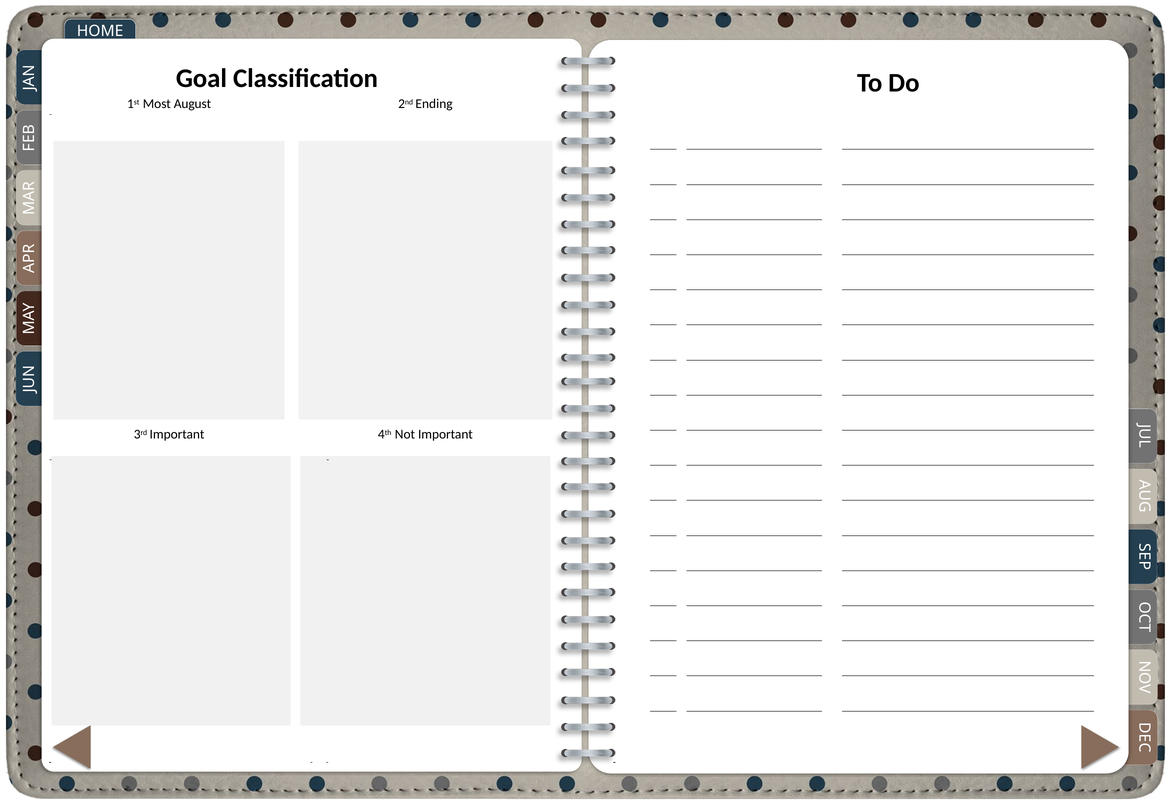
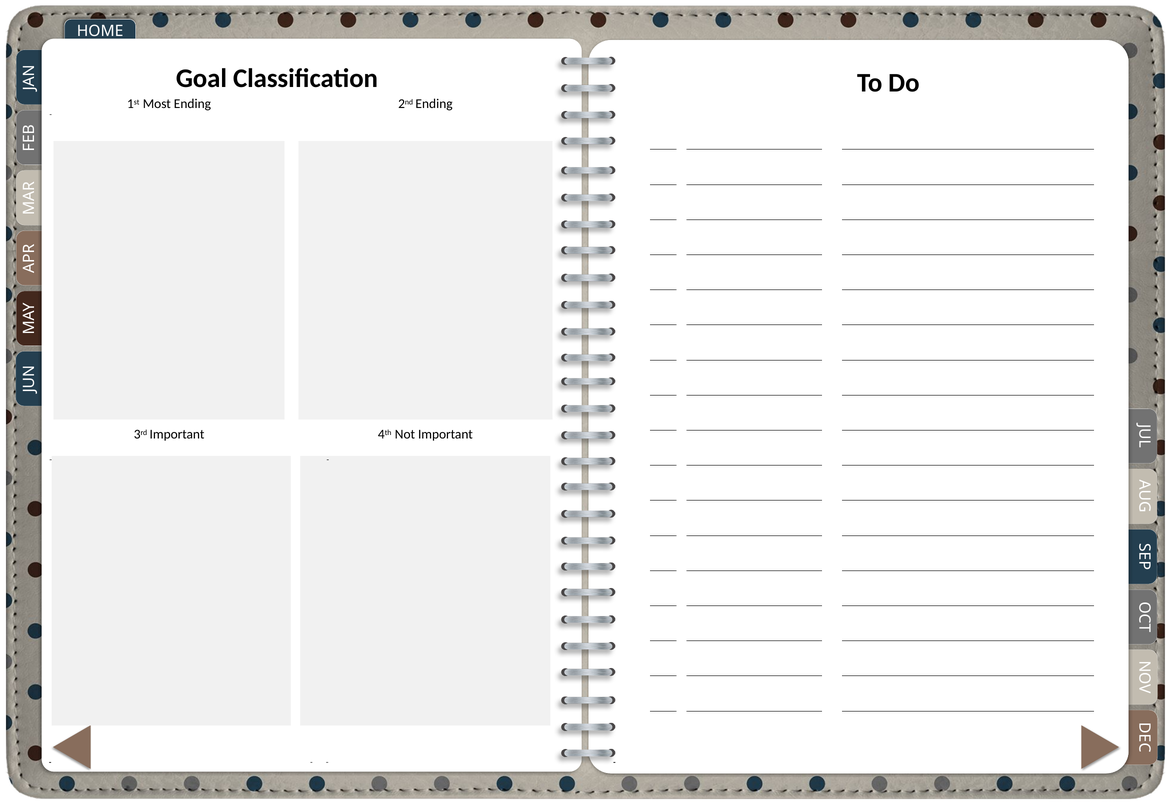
Most August: August -> Ending
